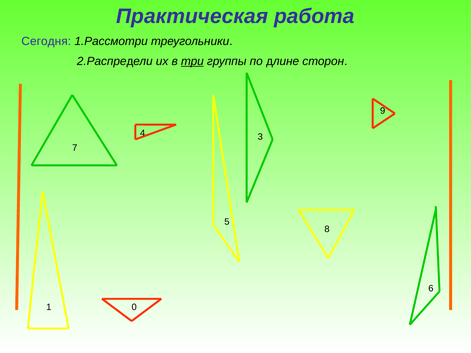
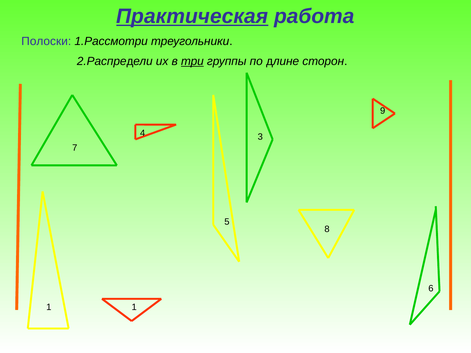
Практическая underline: none -> present
Сегодня: Сегодня -> Полоски
1 0: 0 -> 1
